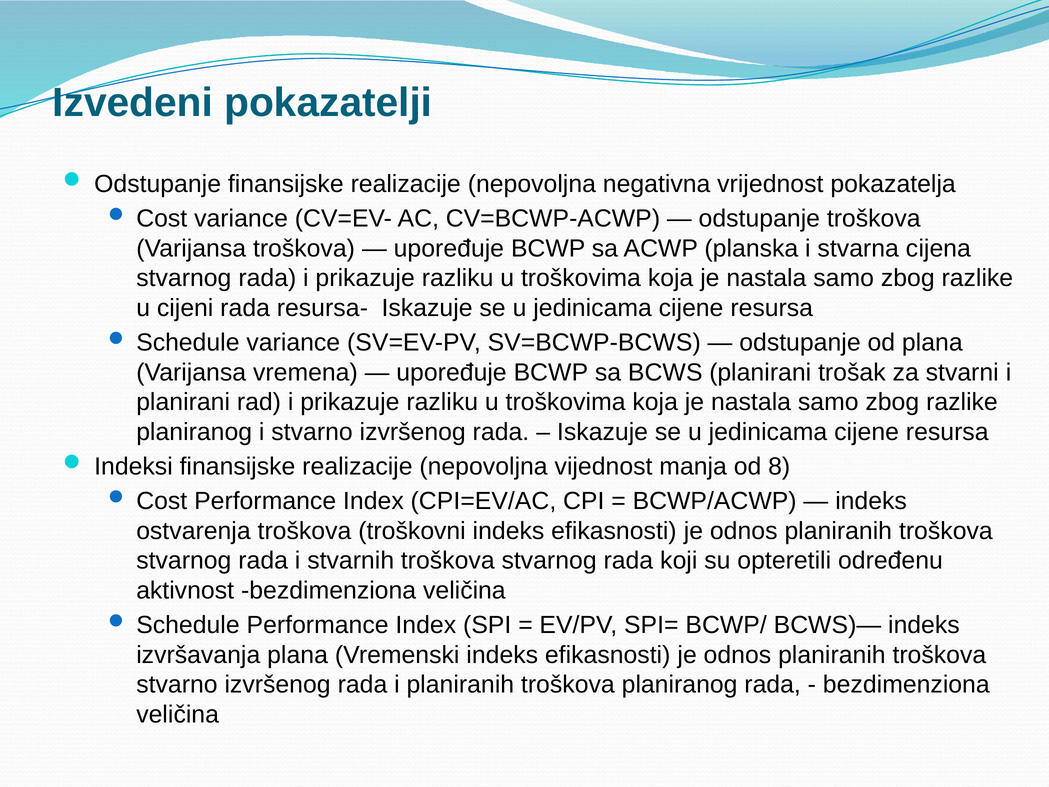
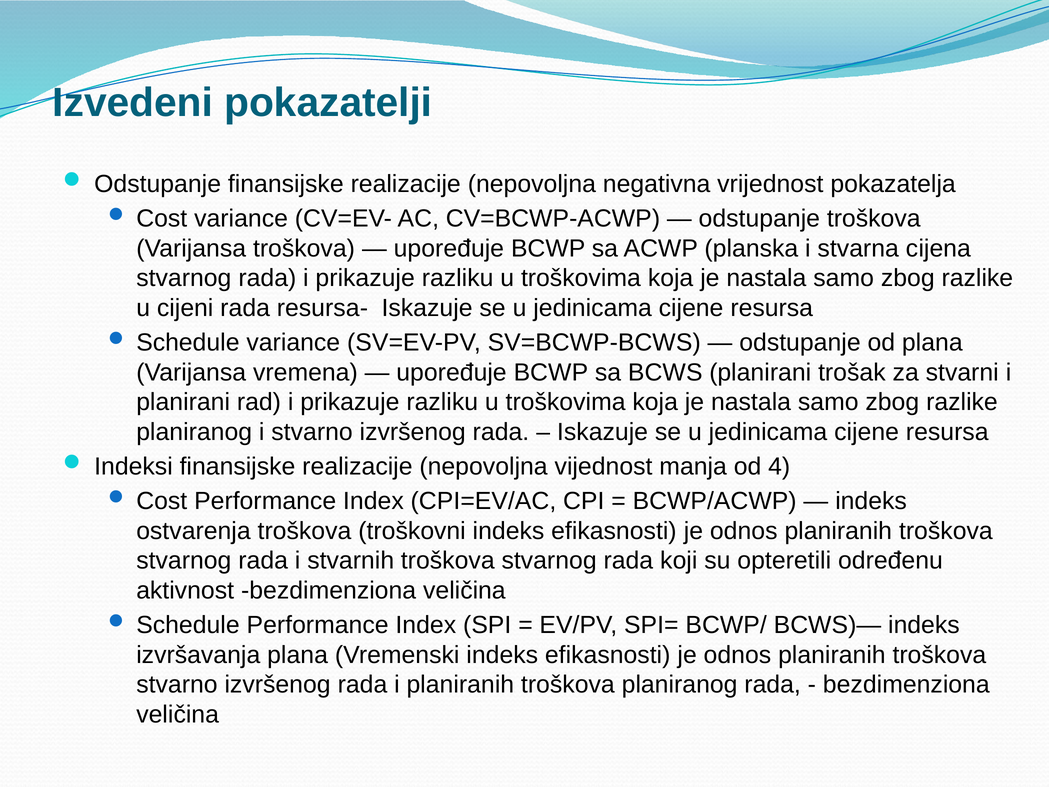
8: 8 -> 4
